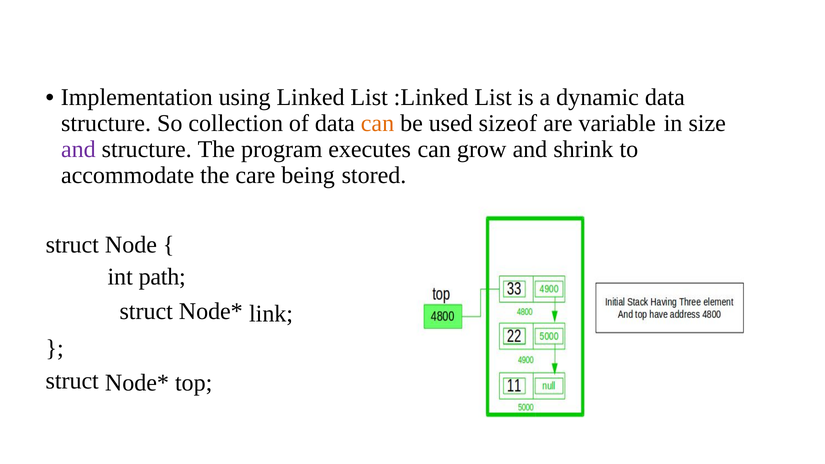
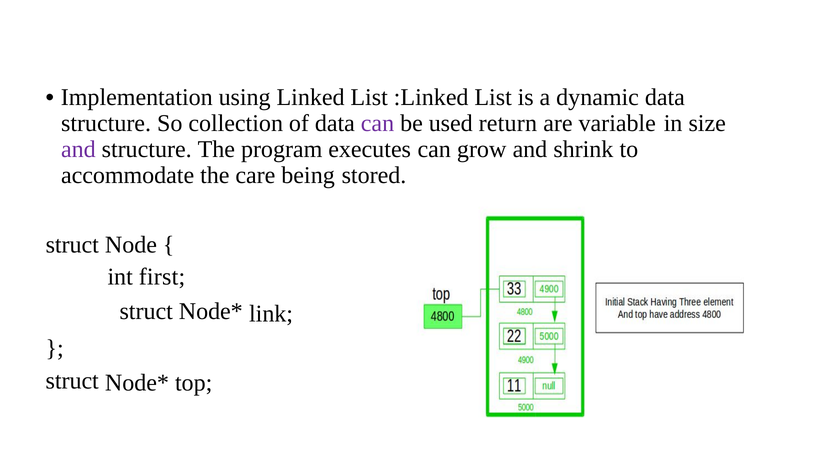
can at (378, 123) colour: orange -> purple
sizeof: sizeof -> return
path: path -> first
